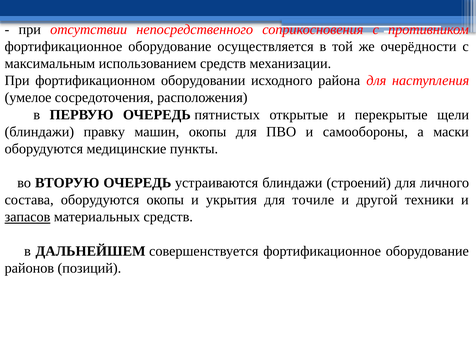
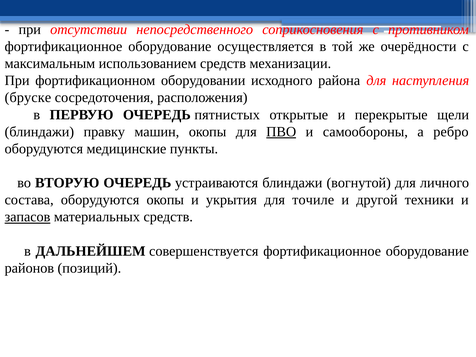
умелое: умелое -> бруске
ПВО underline: none -> present
маски: маски -> ребро
строений: строений -> вогнутой
